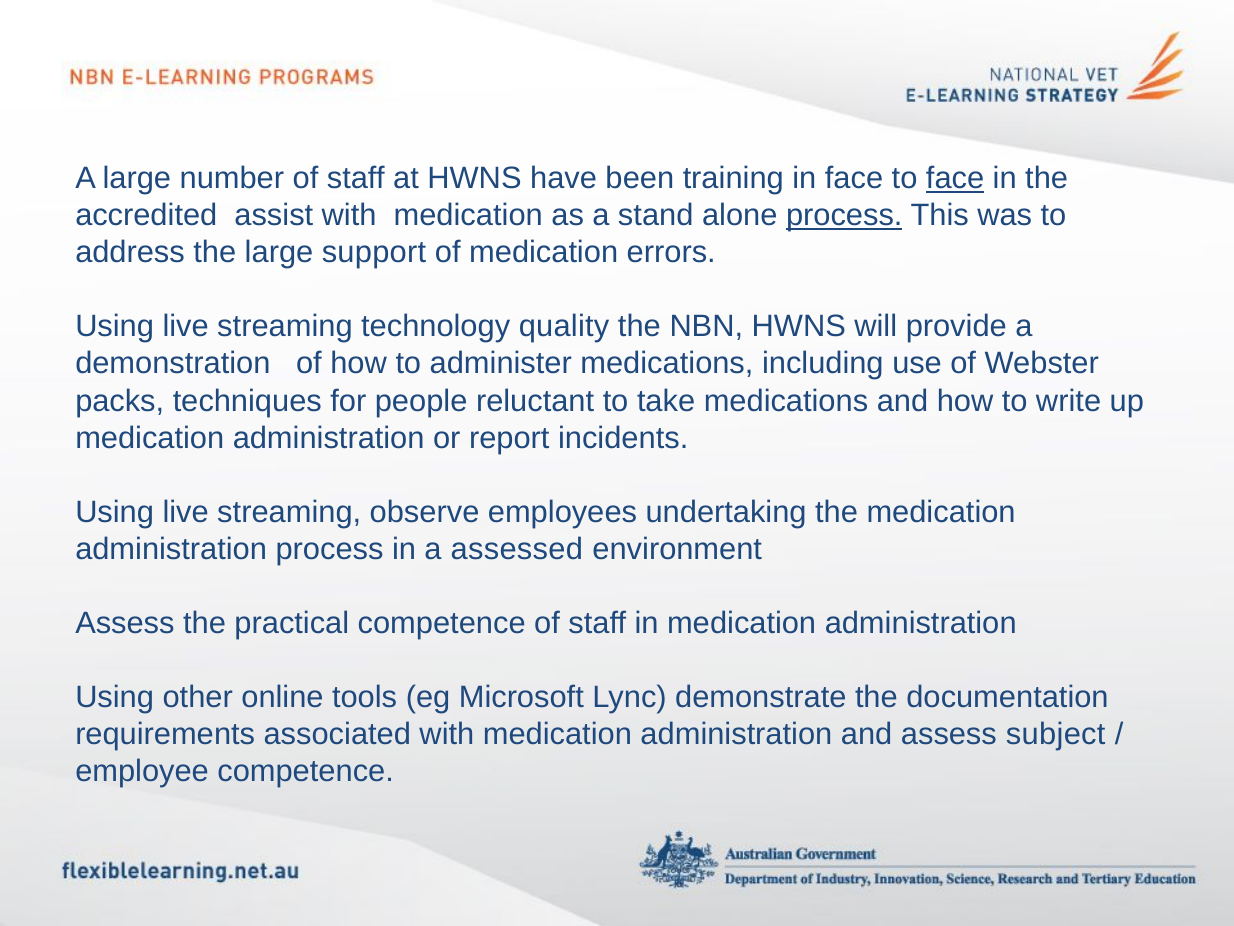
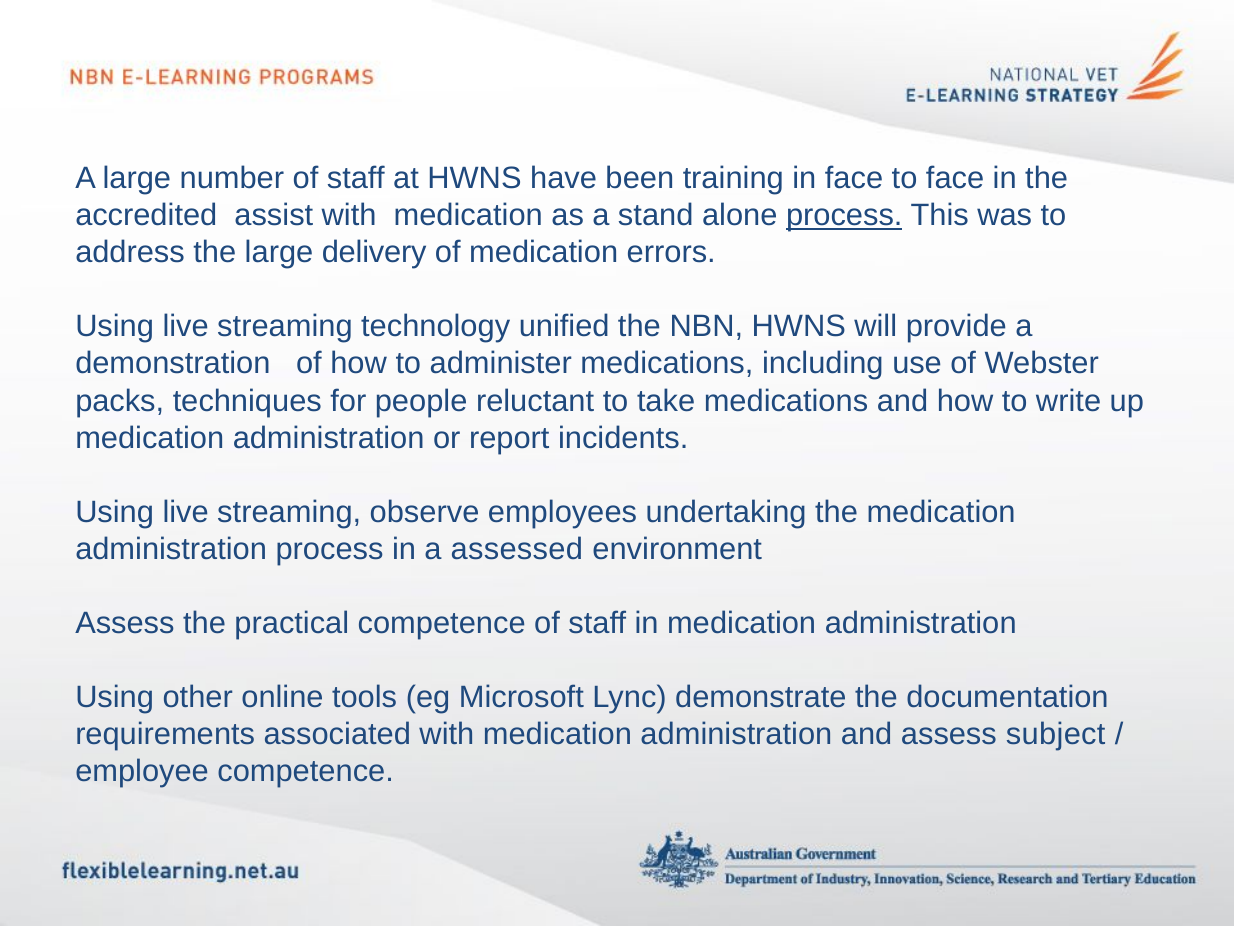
face at (955, 179) underline: present -> none
support: support -> delivery
quality: quality -> unified
